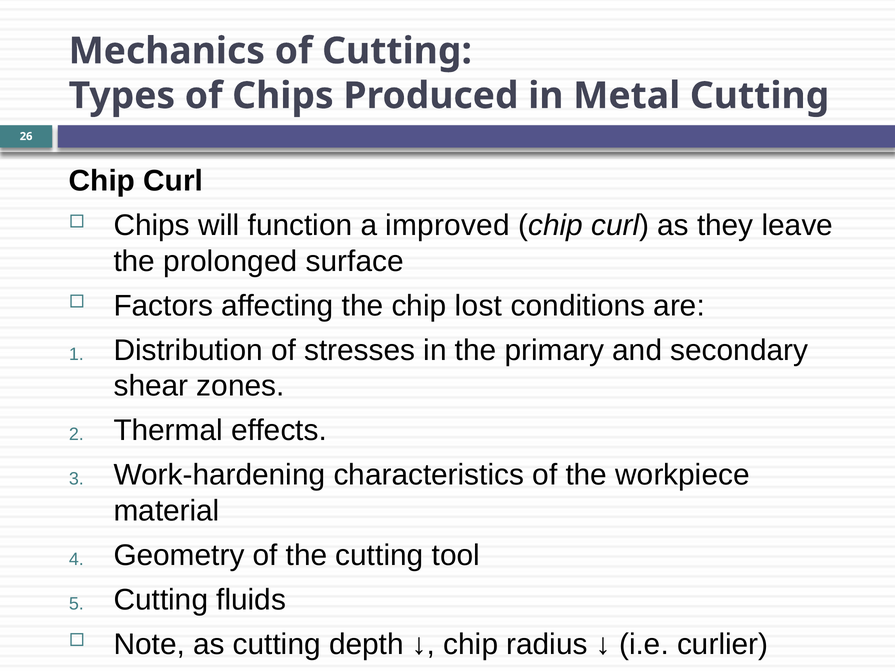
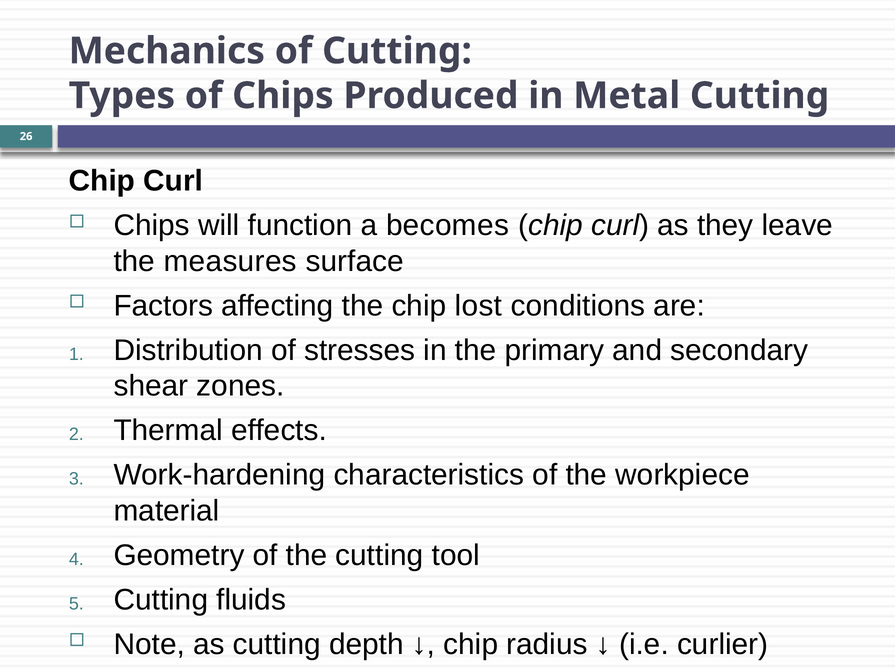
improved: improved -> becomes
prolonged: prolonged -> measures
